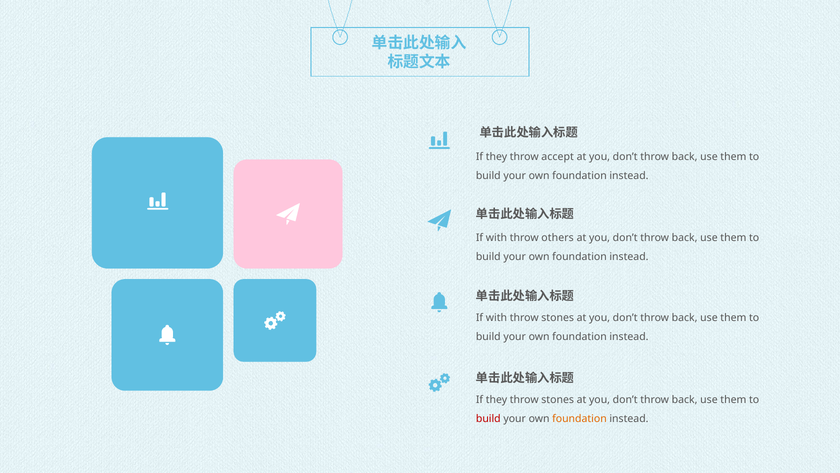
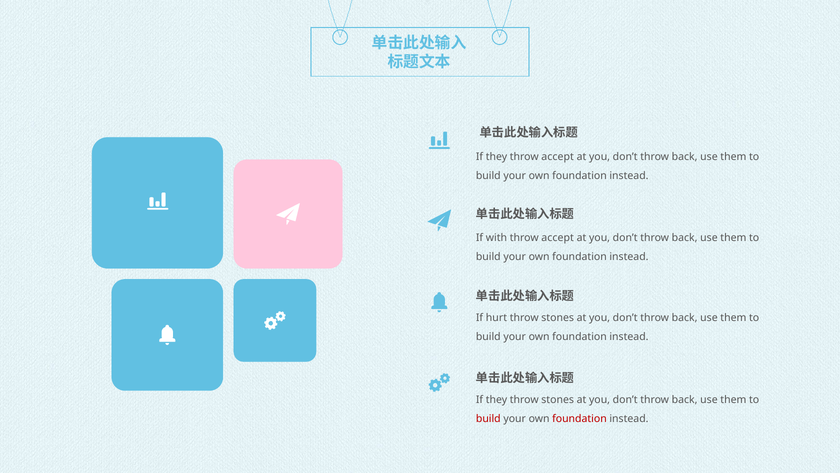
others at (558, 237): others -> accept
with at (496, 317): with -> hurt
foundation at (579, 418) colour: orange -> red
